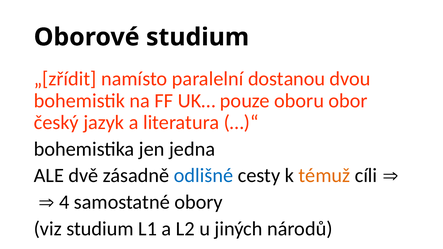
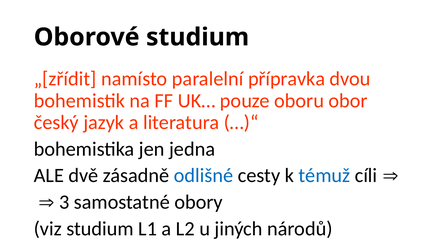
dostanou: dostanou -> přípravka
témuž colour: orange -> blue
4: 4 -> 3
